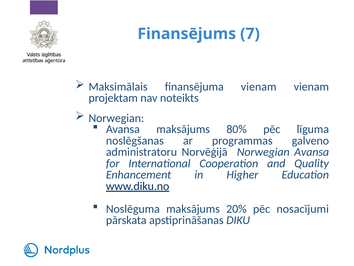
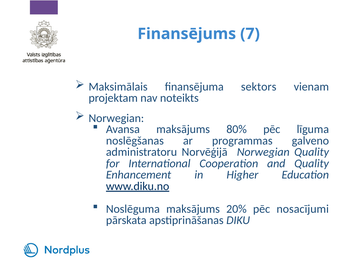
finansējuma vienam: vienam -> sektors
Norwegian Avansa: Avansa -> Quality
